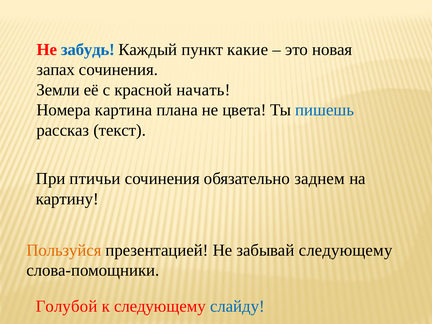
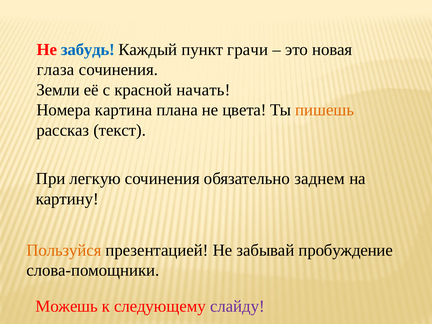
какие: какие -> грачи
запах: запах -> глаза
пишешь colour: blue -> orange
птичьи: птичьи -> легкую
забывай следующему: следующему -> пробуждение
Голубой: Голубой -> Можешь
слайду colour: blue -> purple
